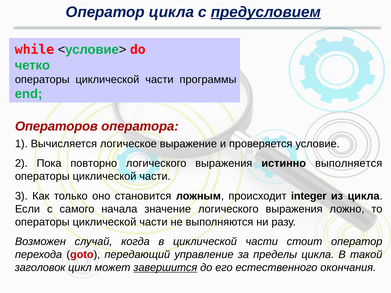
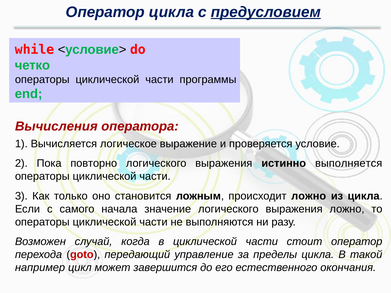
Операторов: Операторов -> Вычисления
происходит integer: integer -> ложно
заголовок: заголовок -> например
завершится underline: present -> none
